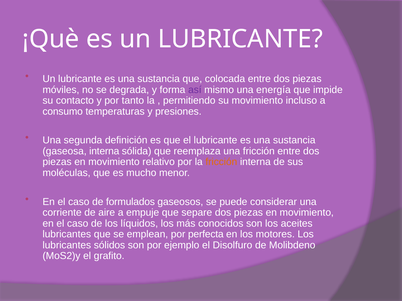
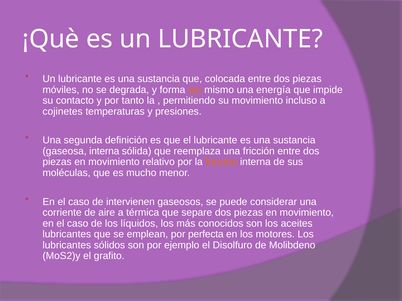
así colour: purple -> orange
consumo: consumo -> cojinetes
formulados: formulados -> intervienen
empuje: empuje -> térmica
